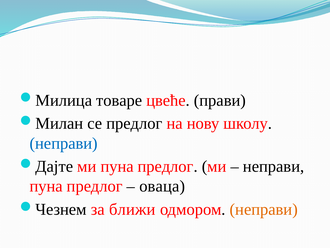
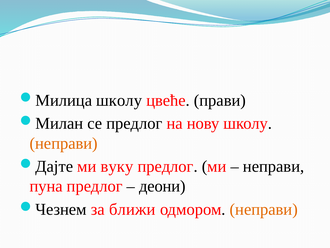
товаре at (119, 100): товаре -> школу
неправи at (64, 143) colour: blue -> orange
ми пуна: пуна -> вуку
оваца: оваца -> деони
